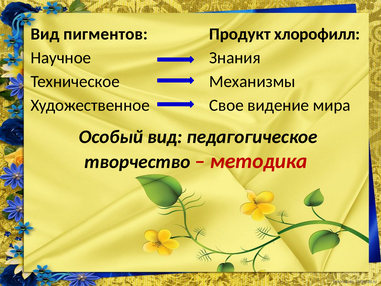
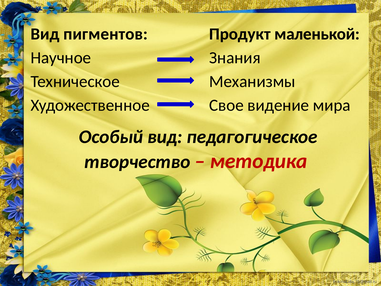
хлорофилл: хлорофилл -> маленькой
